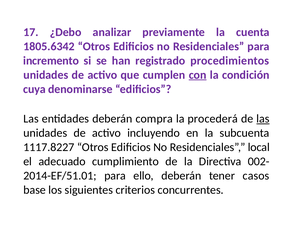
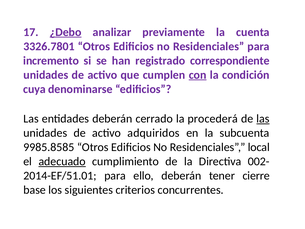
¿Debo underline: none -> present
1805.6342: 1805.6342 -> 3326.7801
procedimientos: procedimientos -> correspondiente
compra: compra -> cerrado
incluyendo: incluyendo -> adquiridos
1117.8227: 1117.8227 -> 9985.8585
adecuado underline: none -> present
casos: casos -> cierre
